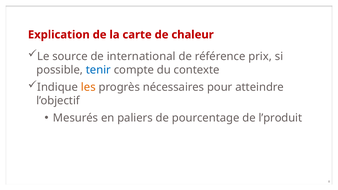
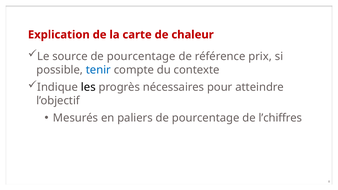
international at (141, 56): international -> pourcentage
les colour: orange -> black
l’produit: l’produit -> l’chiffres
